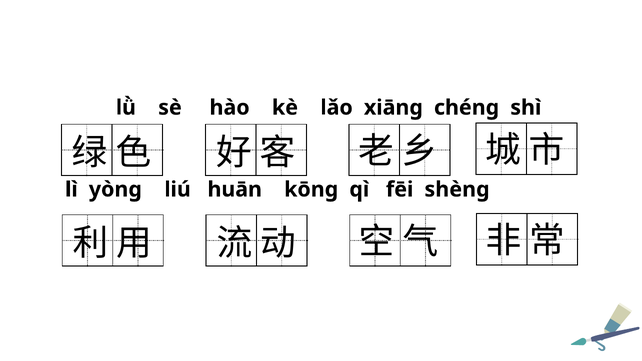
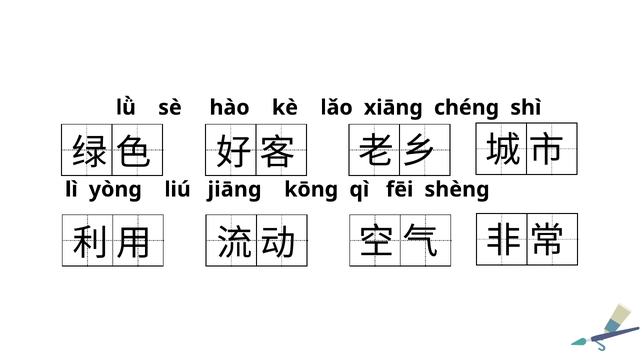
huān: huān -> jiānɡ
